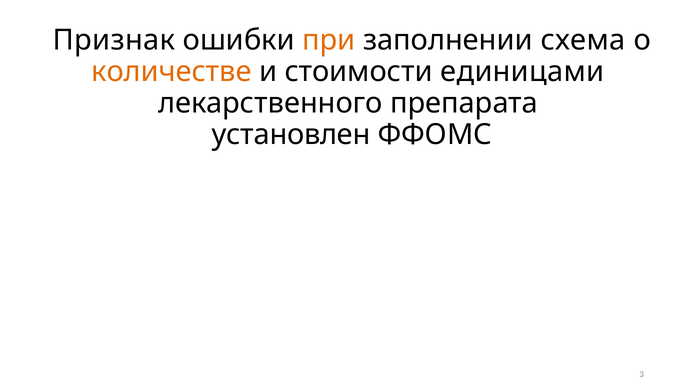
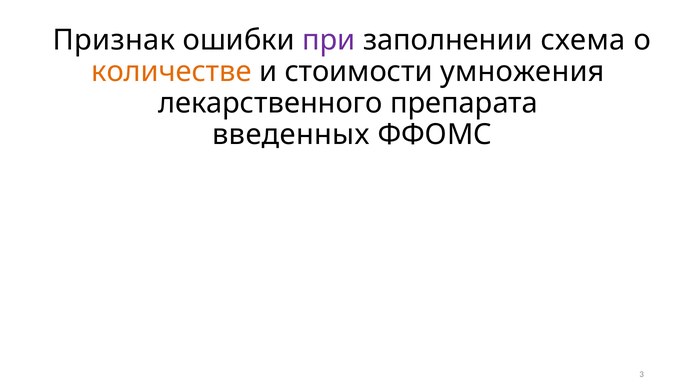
при colour: orange -> purple
единицами: единицами -> умножения
установлен: установлен -> введенных
